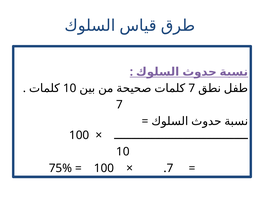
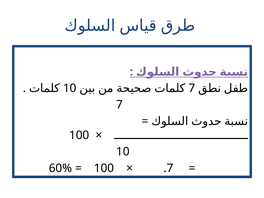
75%: 75% -> 60%
